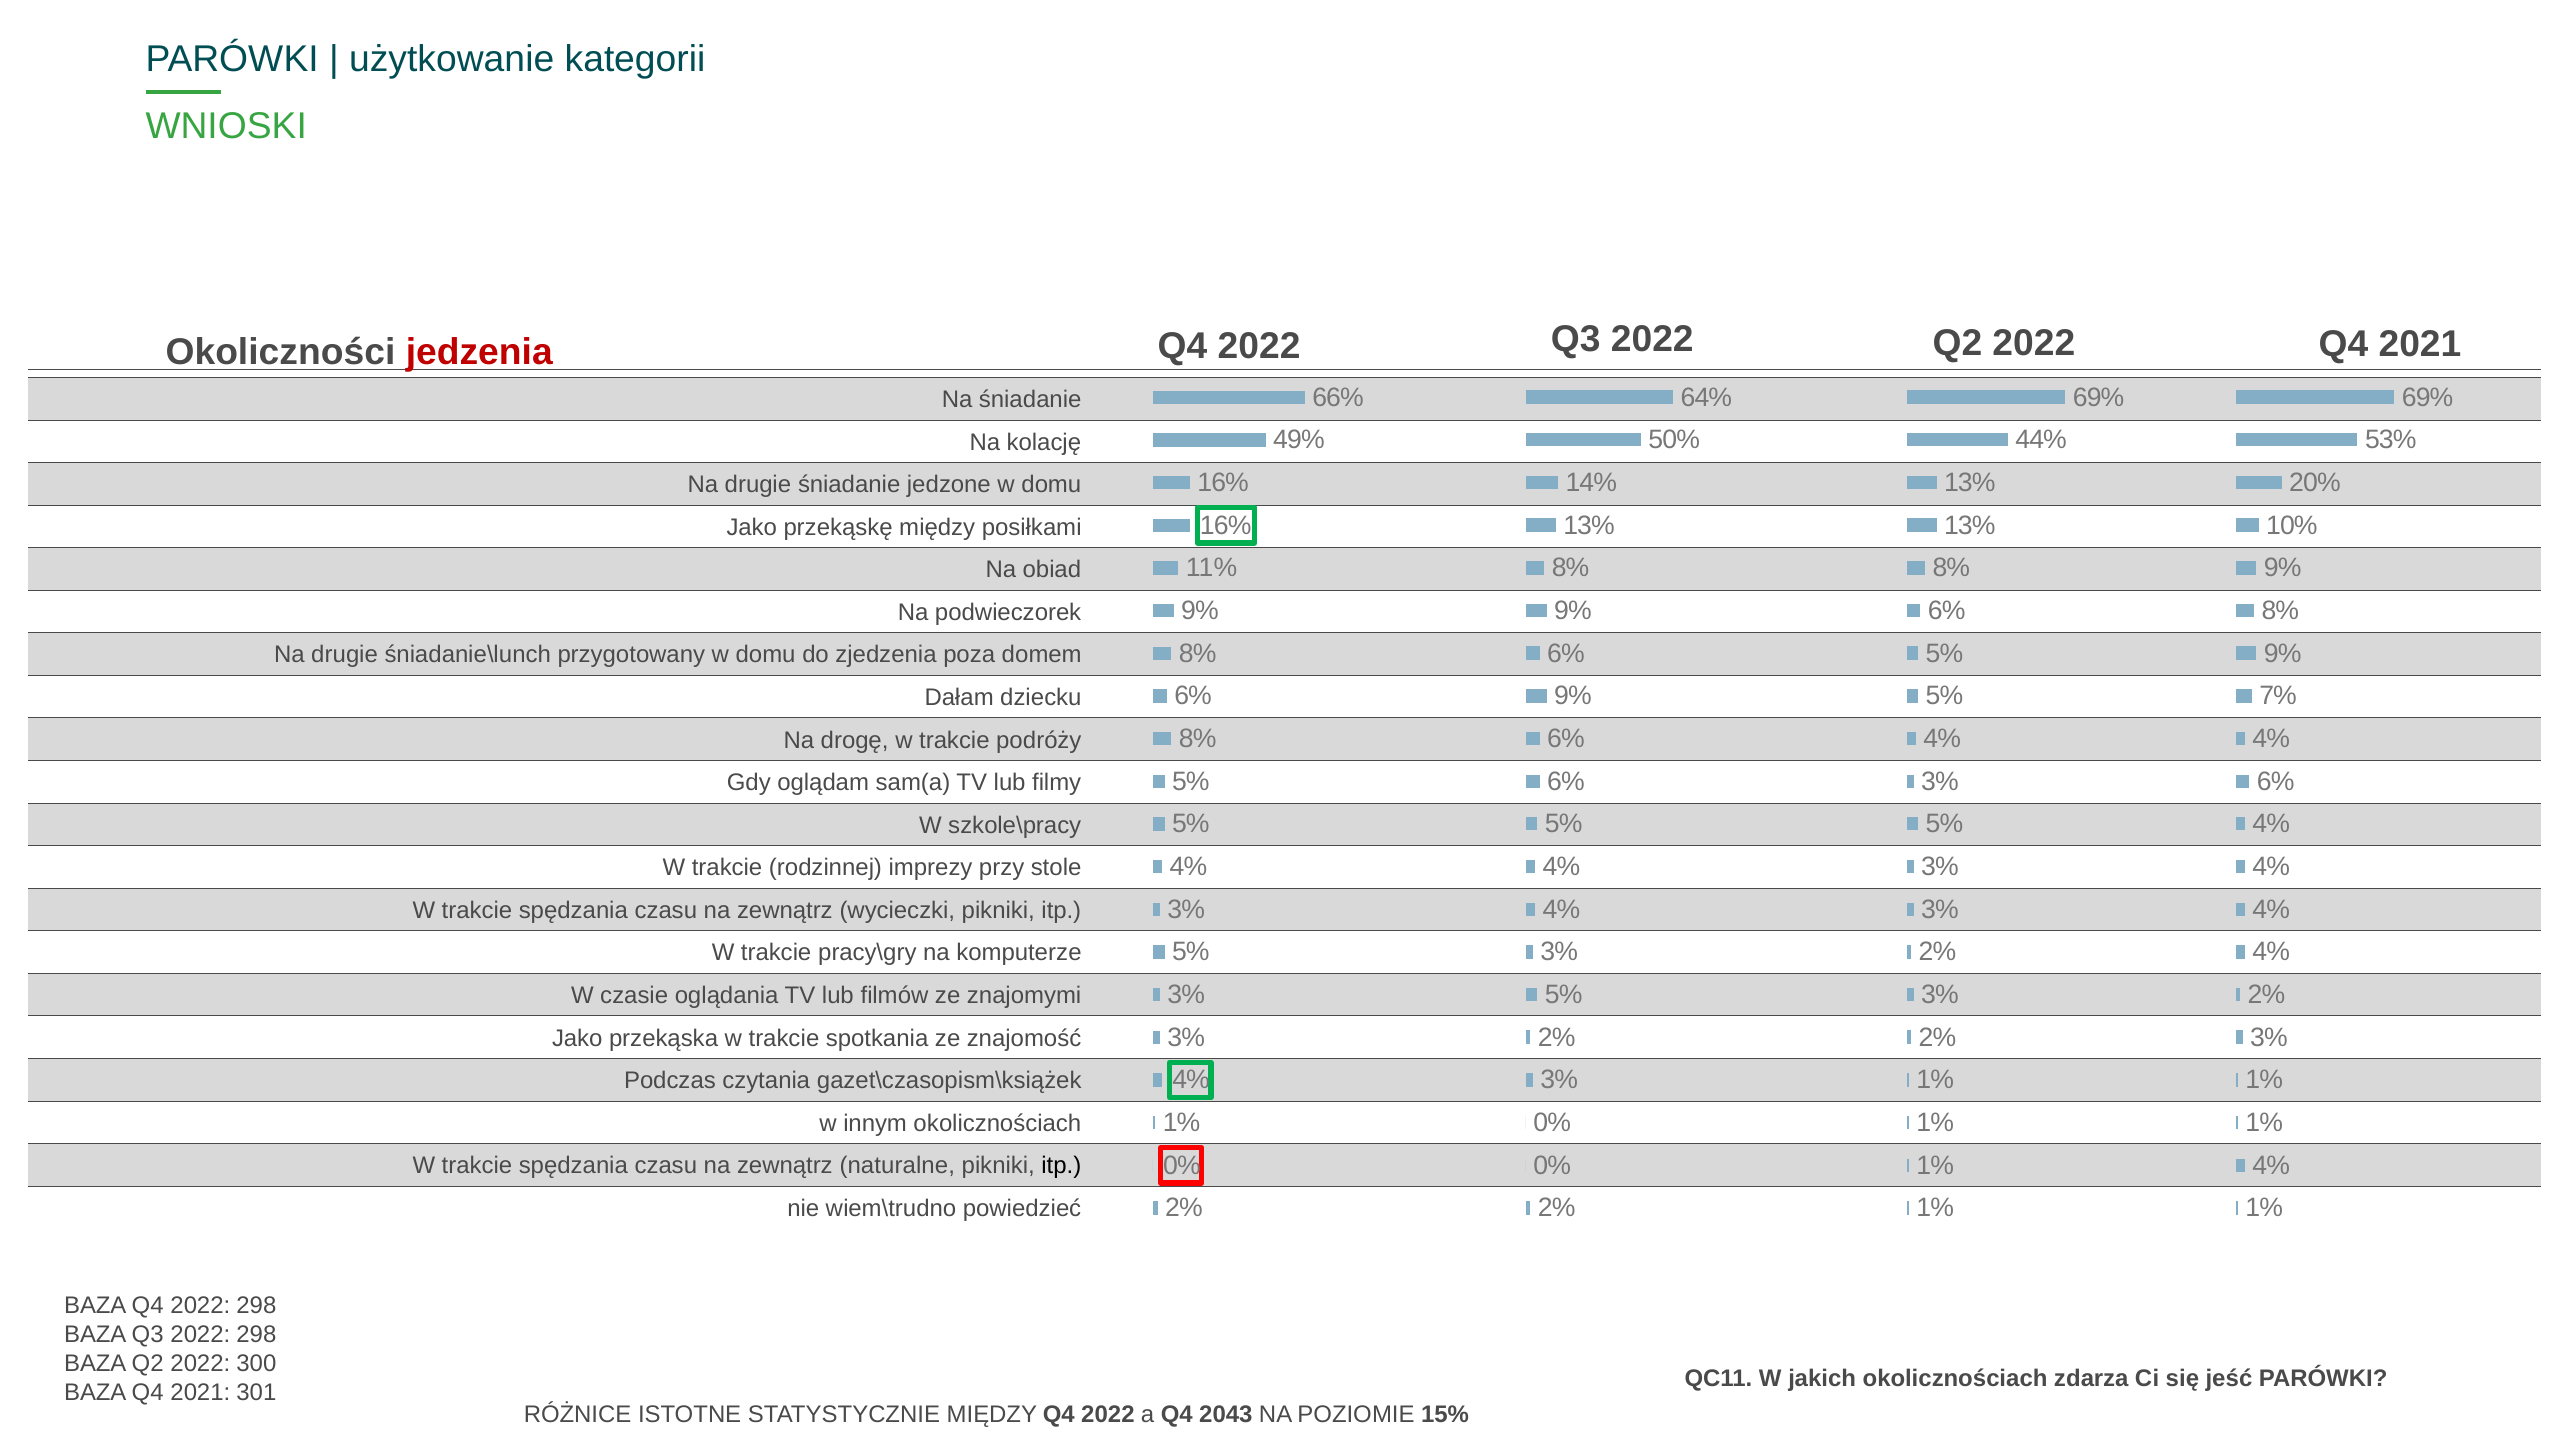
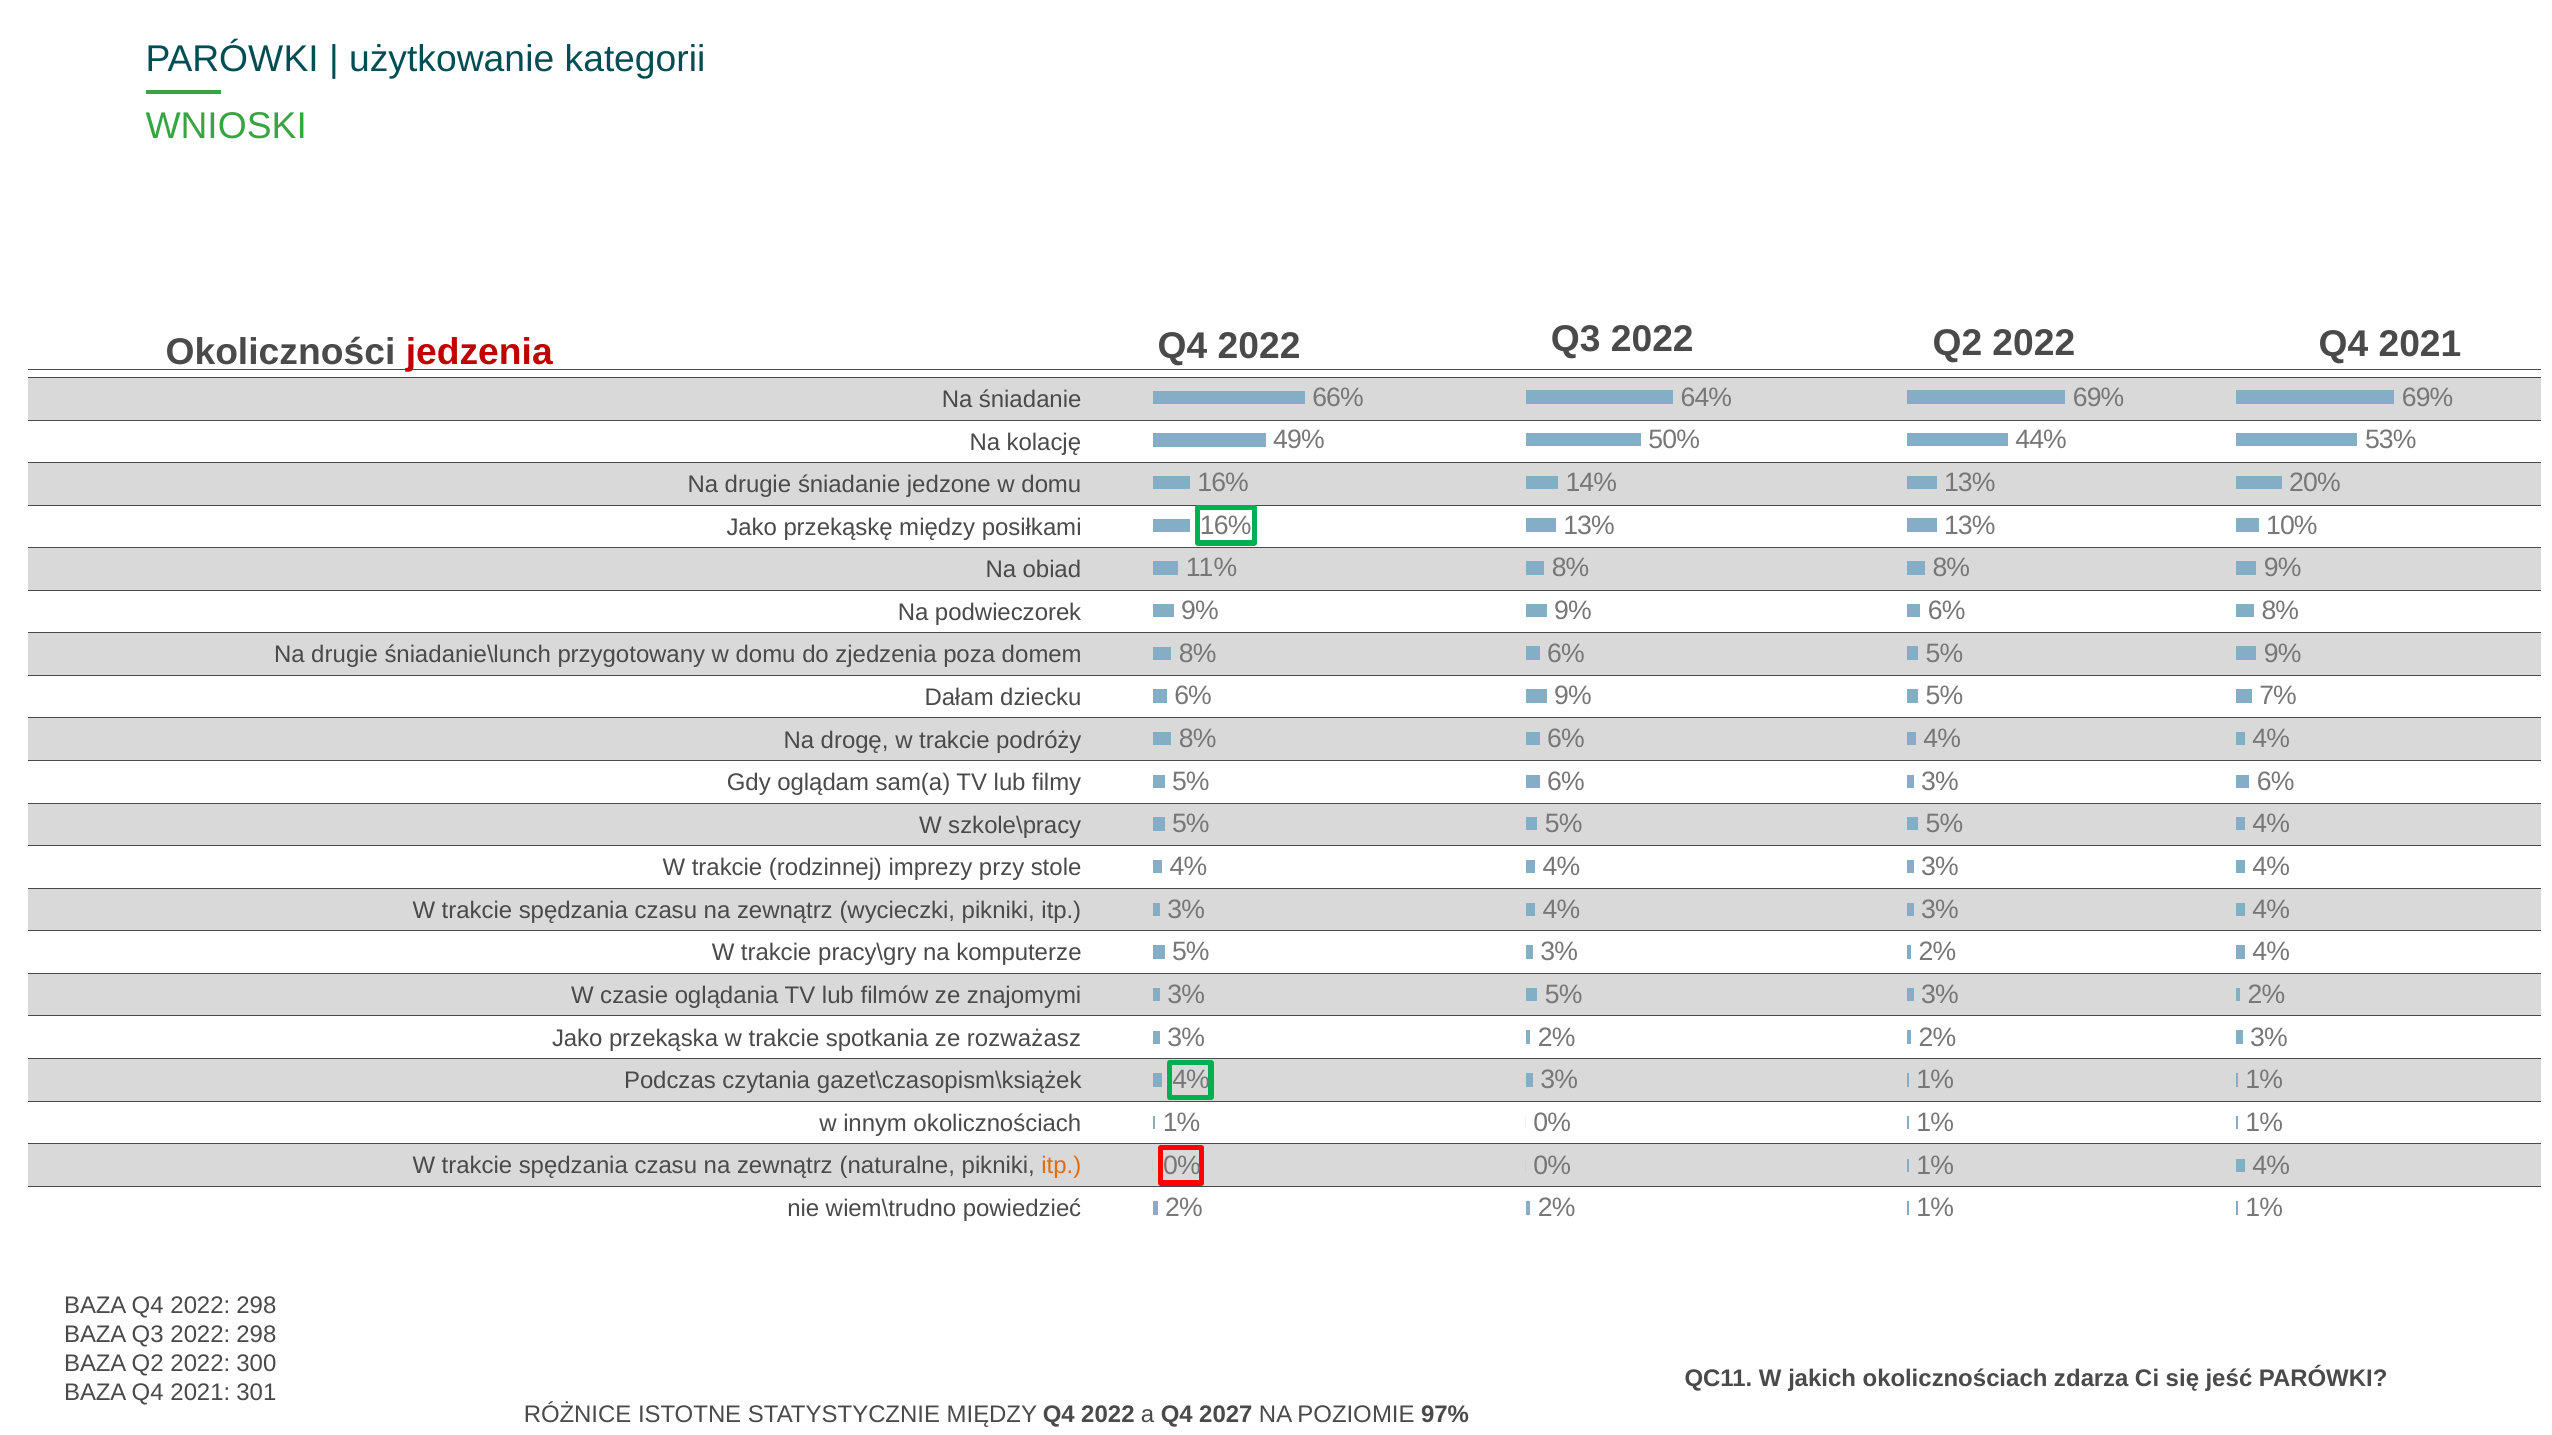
znajomość: znajomość -> rozważasz
itp at (1061, 1166) colour: black -> orange
2043: 2043 -> 2027
15%: 15% -> 97%
